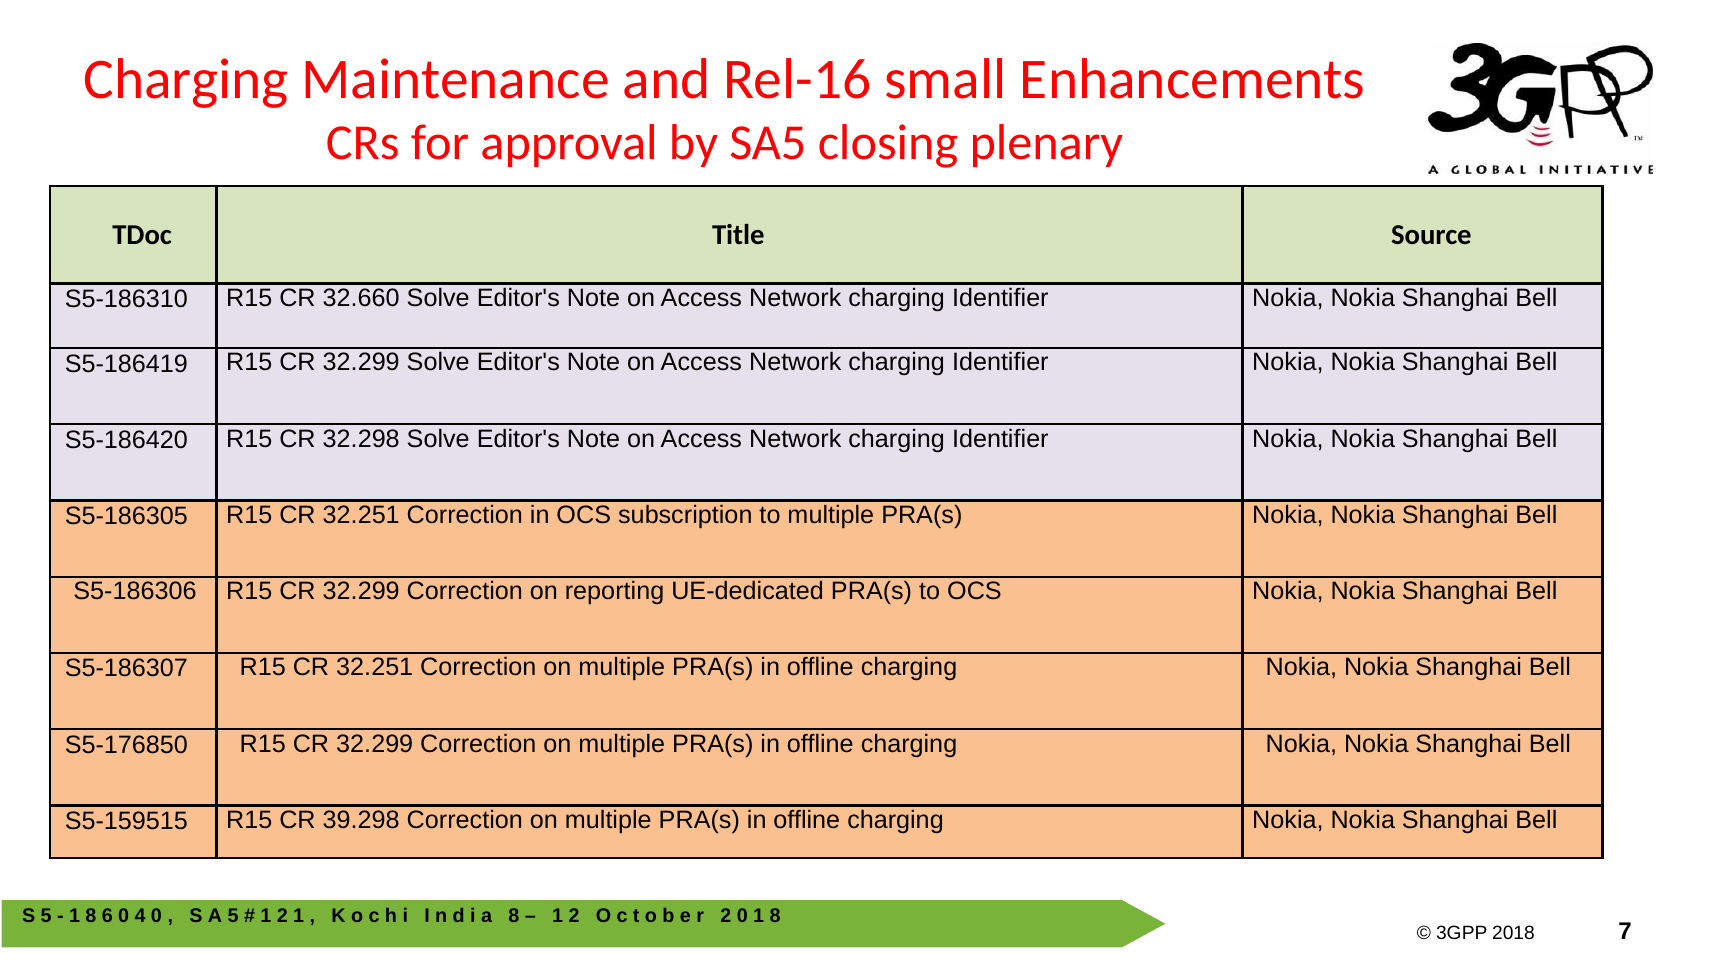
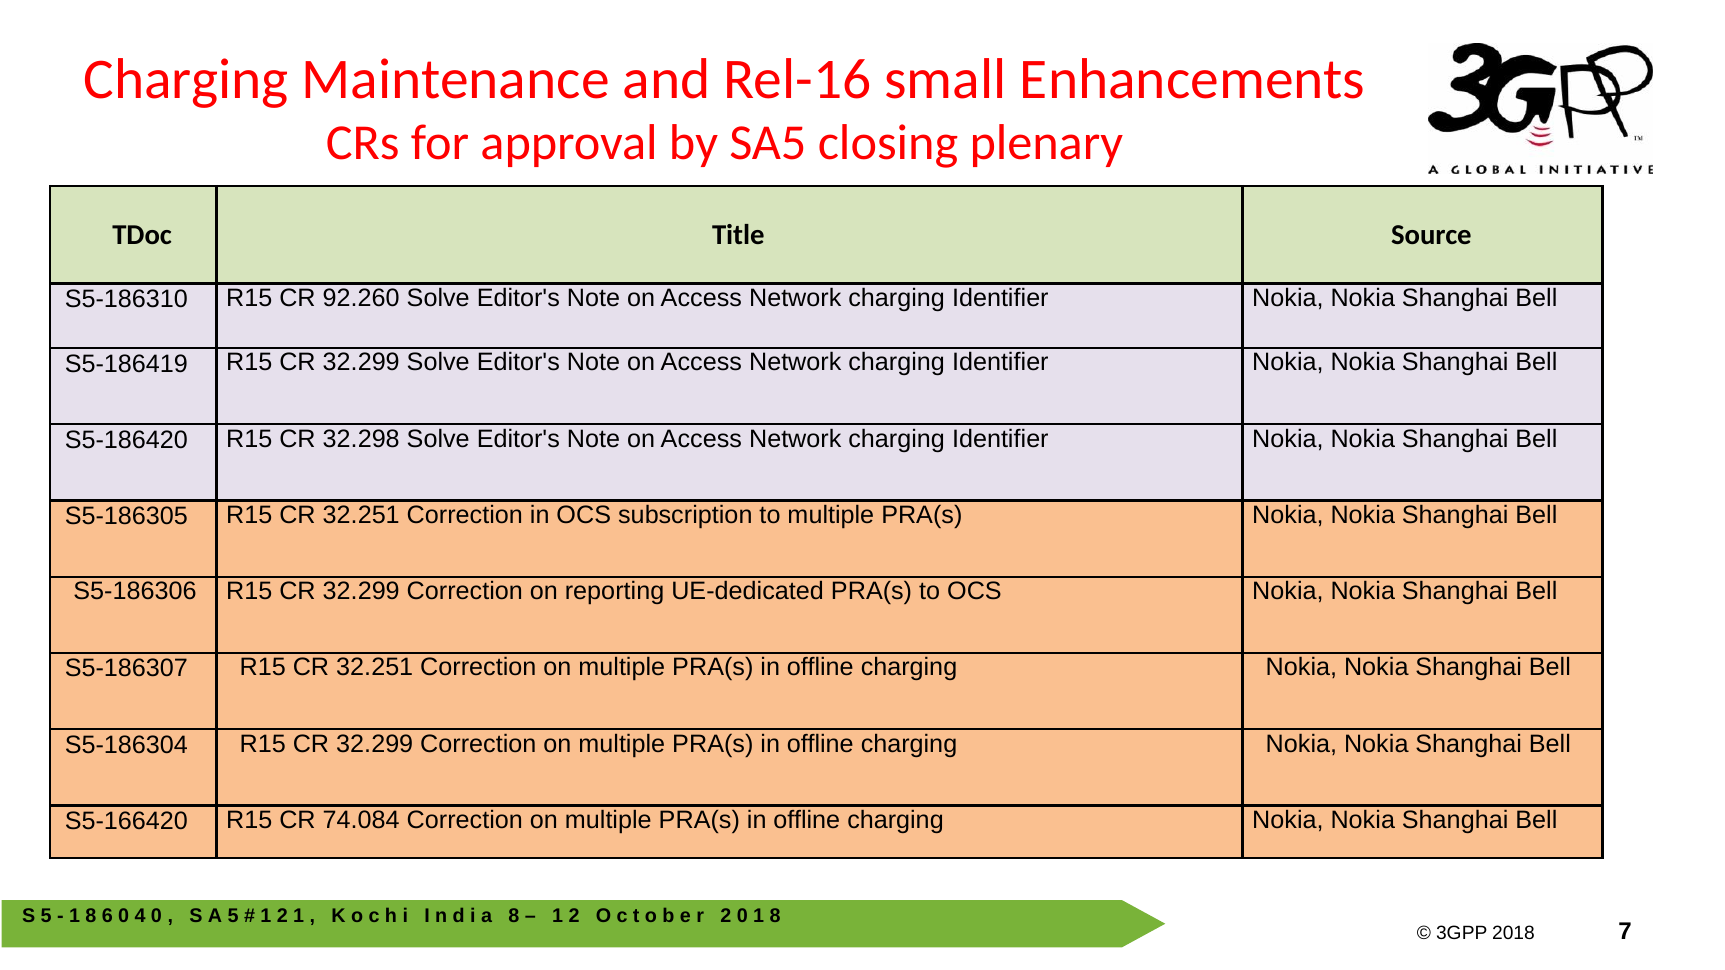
32.660: 32.660 -> 92.260
S5-176850: S5-176850 -> S5-186304
S5-159515: S5-159515 -> S5-166420
39.298: 39.298 -> 74.084
